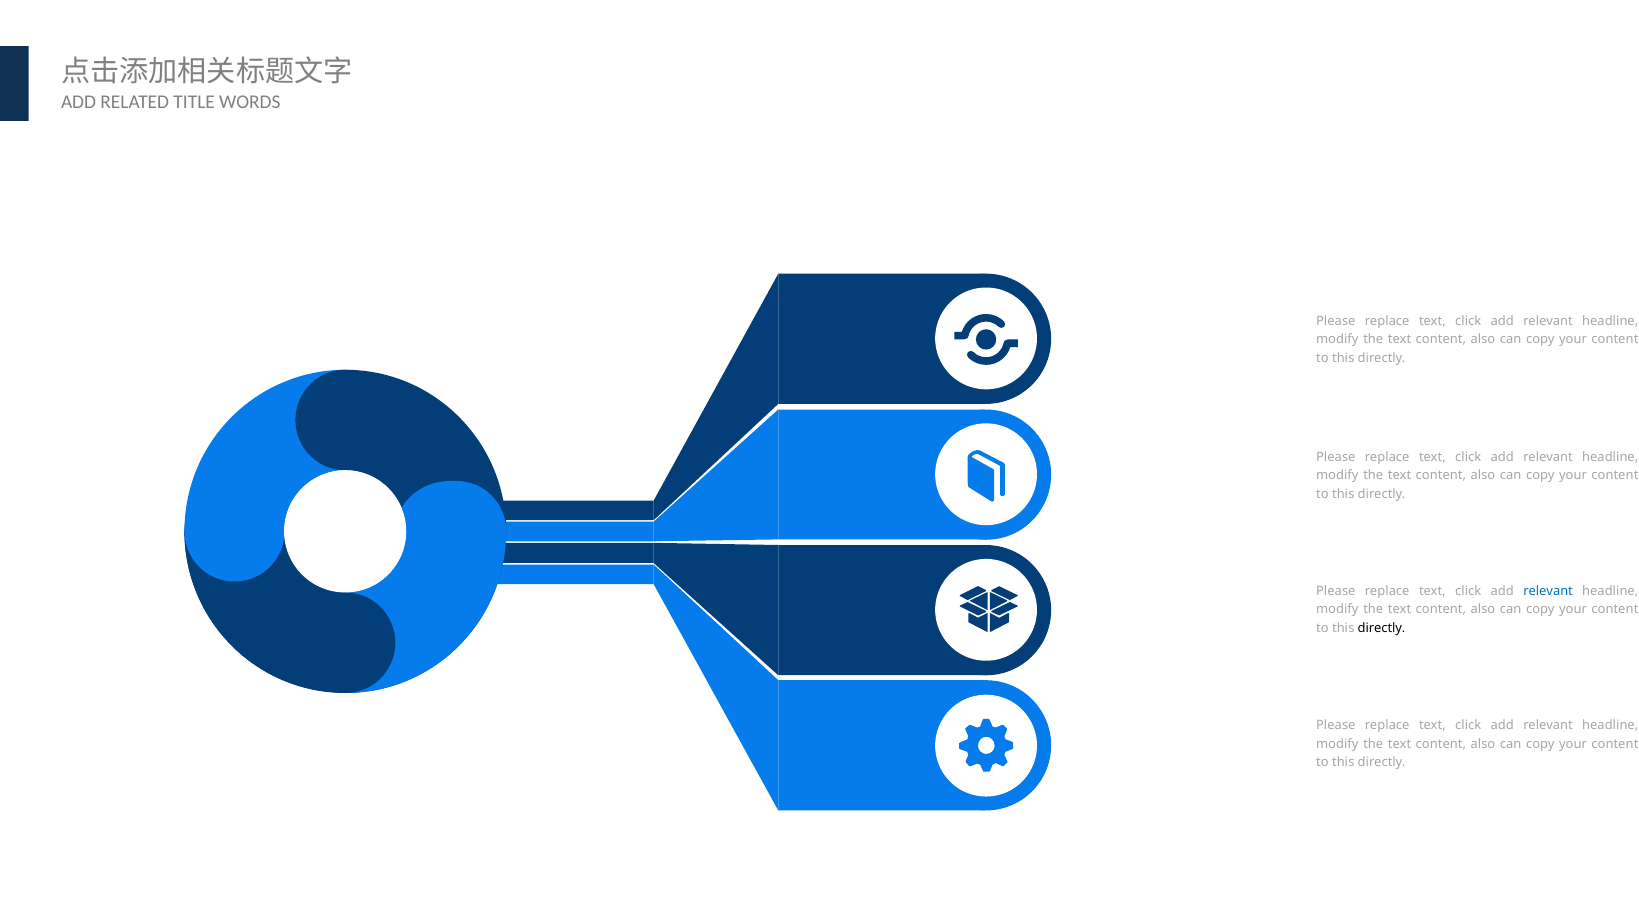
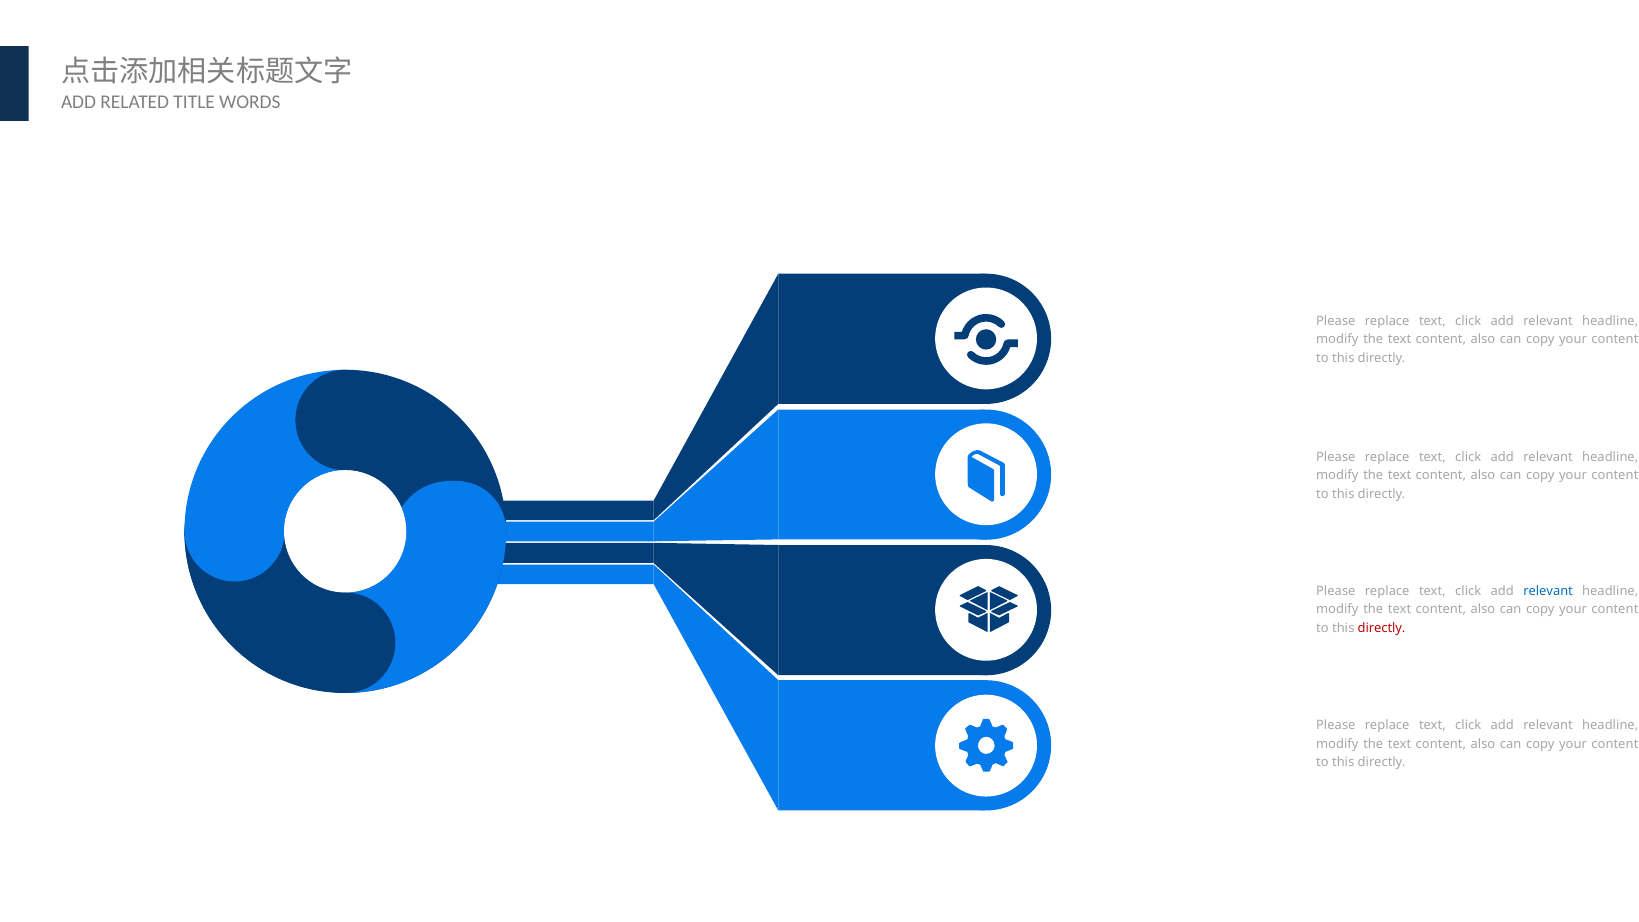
directly at (1382, 628) colour: black -> red
